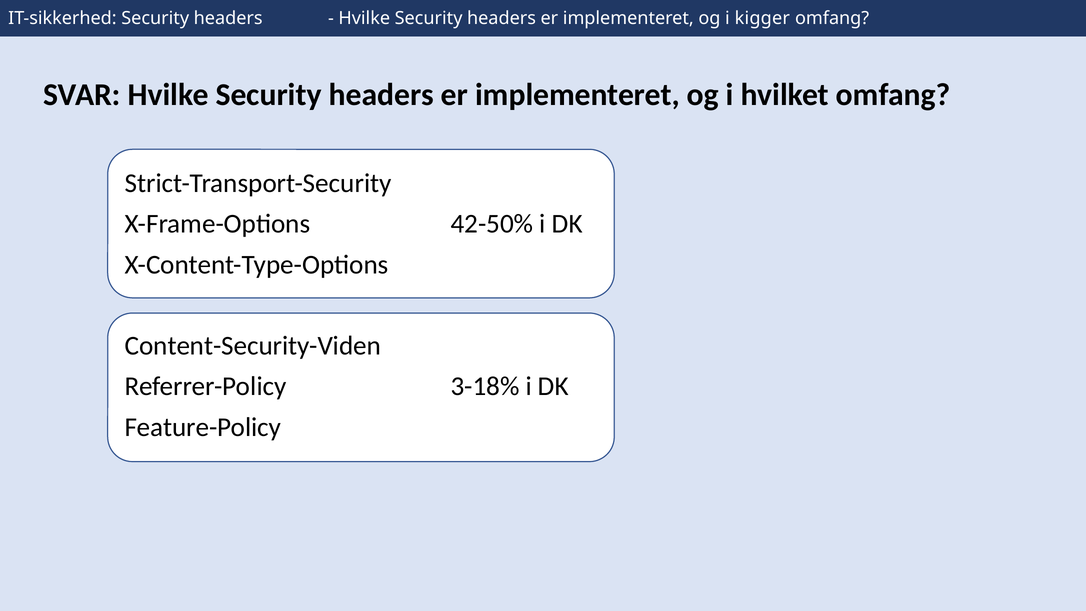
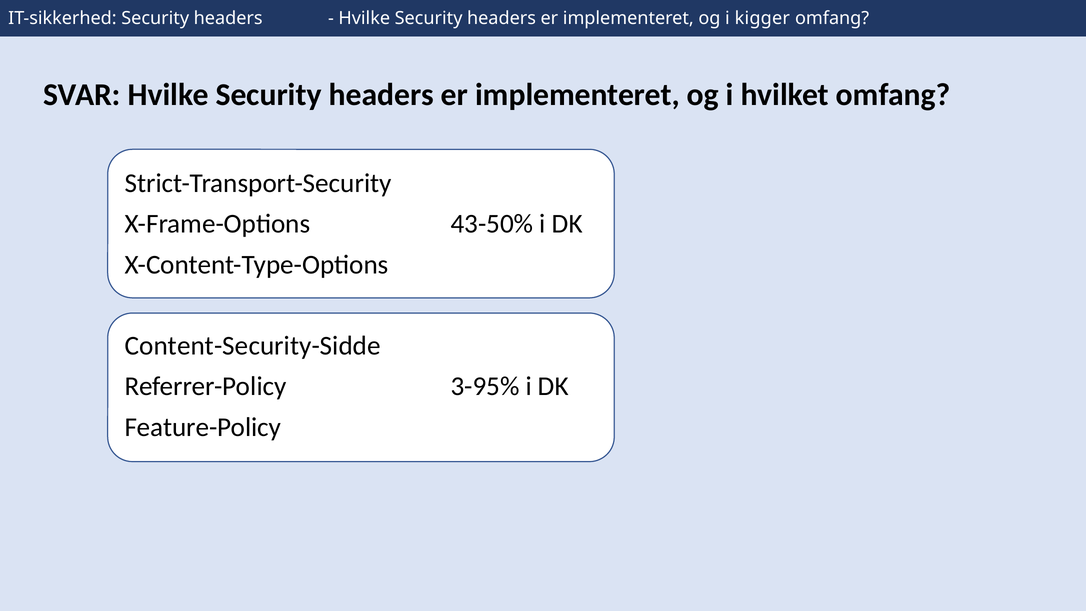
42-50%: 42-50% -> 43-50%
Content-Security-Viden: Content-Security-Viden -> Content-Security-Sidde
3-18%: 3-18% -> 3-95%
